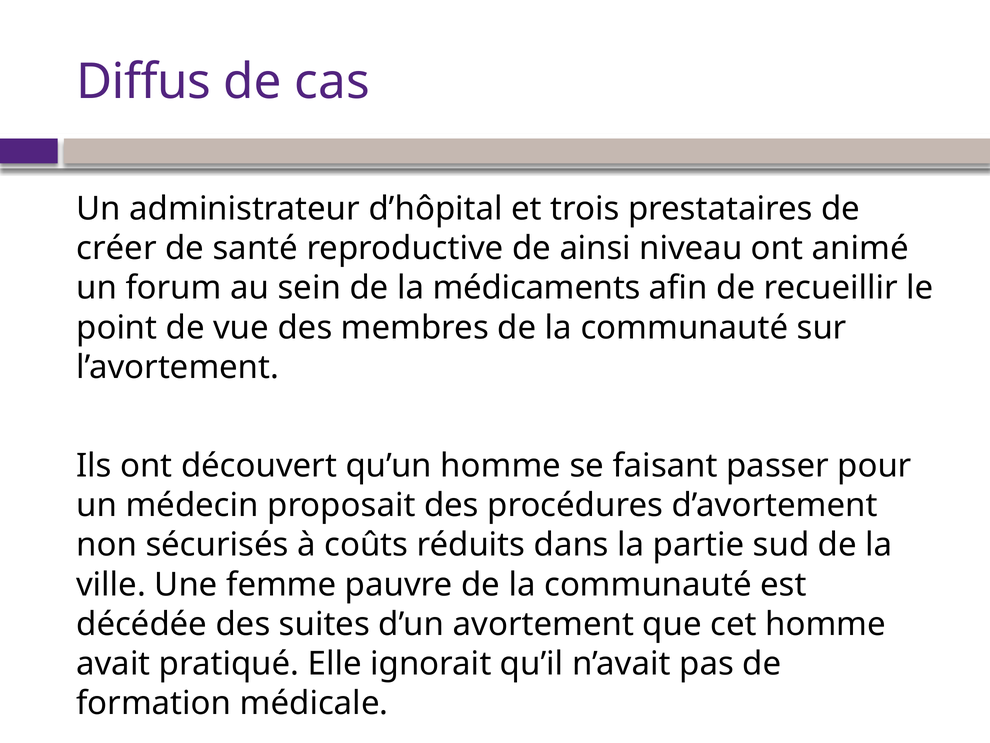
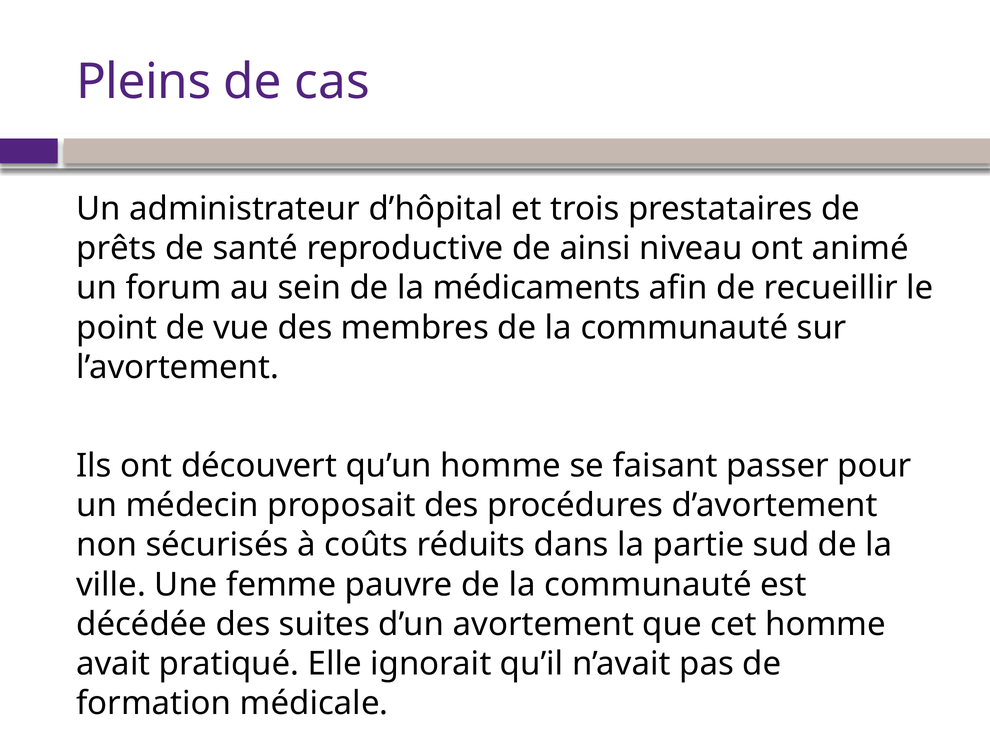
Diffus: Diffus -> Pleins
créer: créer -> prêts
